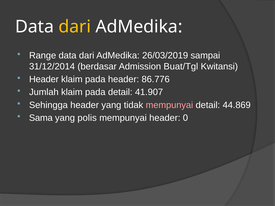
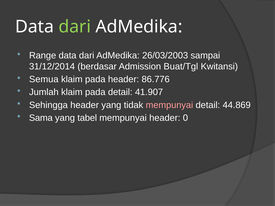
dari at (75, 27) colour: yellow -> light green
26/03/2019: 26/03/2019 -> 26/03/2003
Header at (44, 79): Header -> Semua
polis: polis -> tabel
